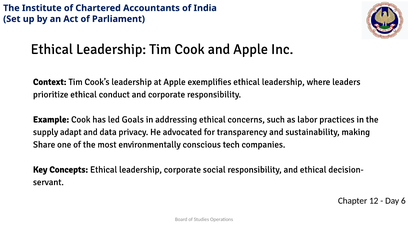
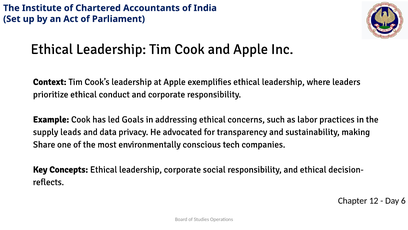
adapt: adapt -> leads
servant: servant -> reflects
